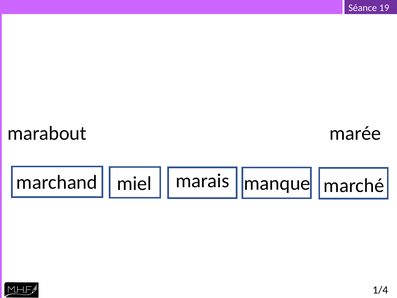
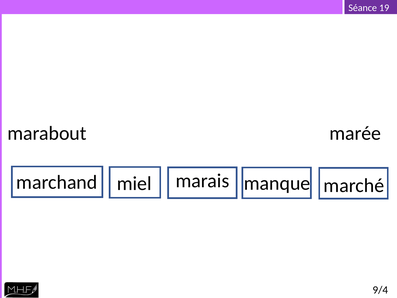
1/4: 1/4 -> 9/4
